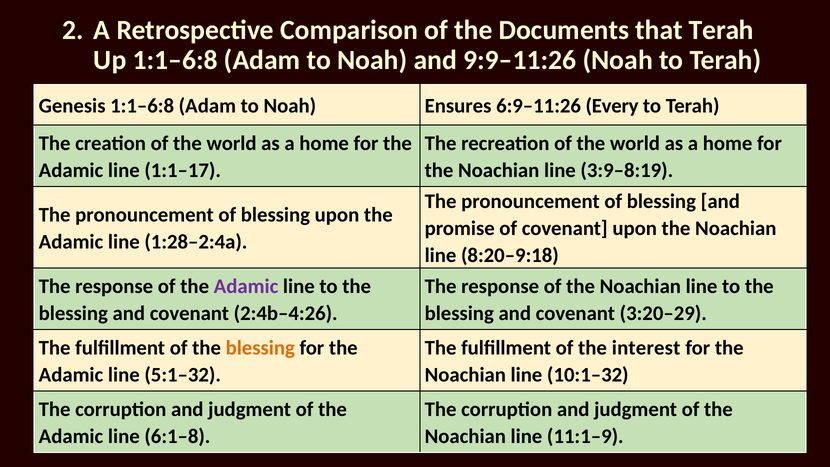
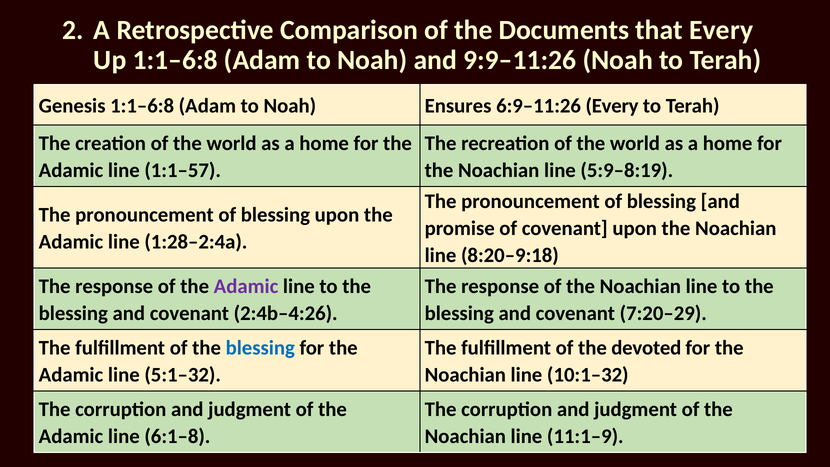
that Terah: Terah -> Every
1:1–17: 1:1–17 -> 1:1–57
3:9–8:19: 3:9–8:19 -> 5:9–8:19
3:20–29: 3:20–29 -> 7:20–29
blessing at (260, 348) colour: orange -> blue
interest: interest -> devoted
